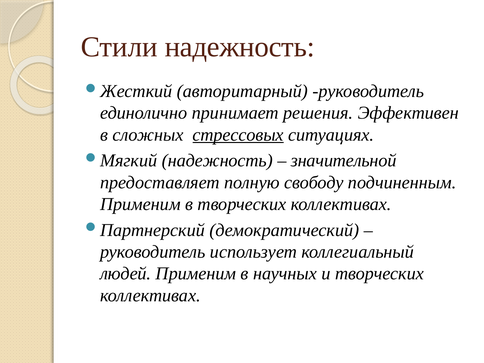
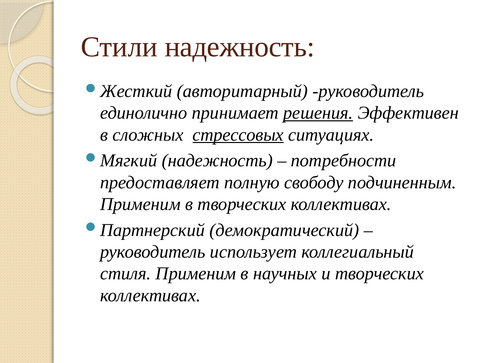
решения underline: none -> present
значительной: значительной -> потребности
людей: людей -> стиля
